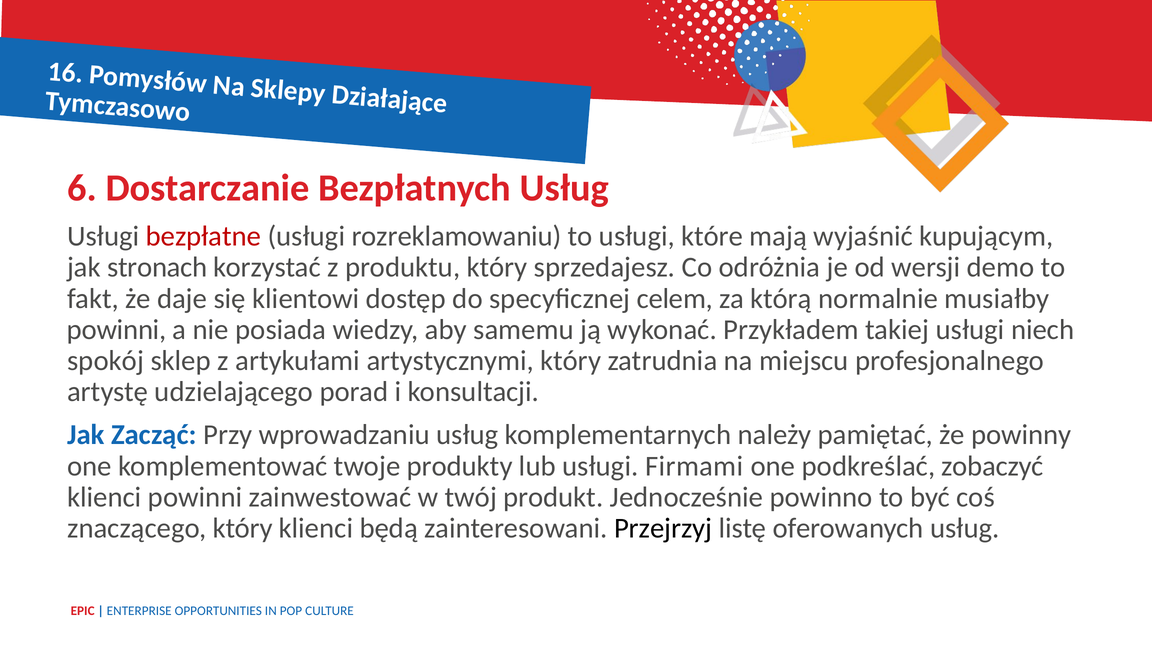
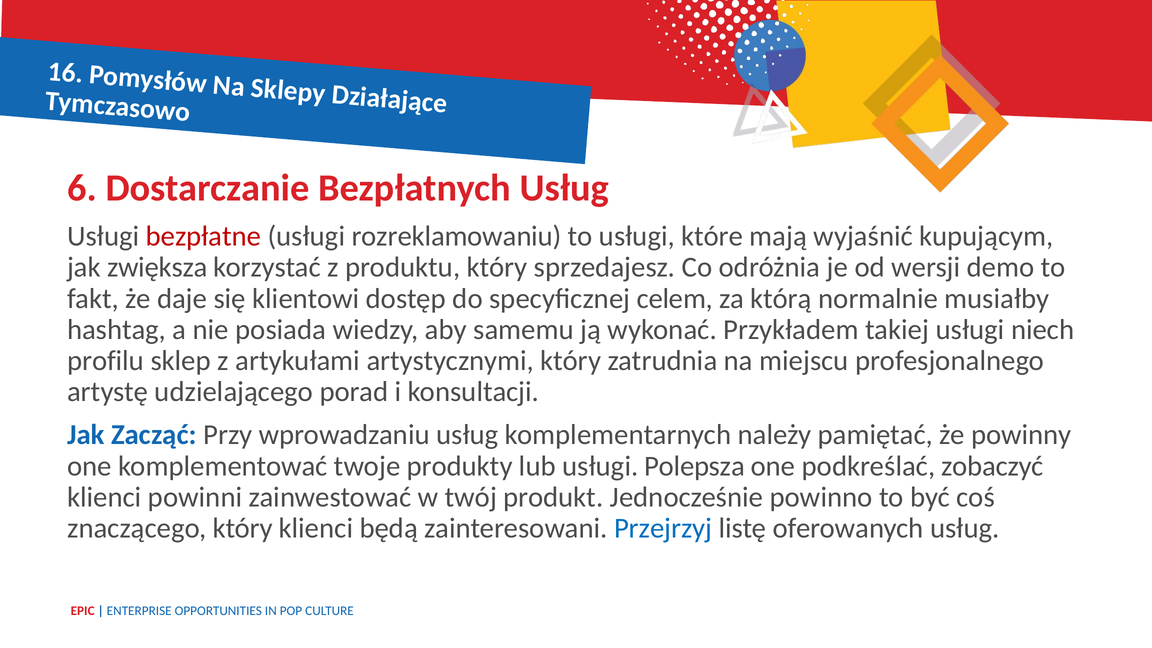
stronach: stronach -> zwiększa
powinni at (117, 330): powinni -> hashtag
spokój: spokój -> profilu
Firmami: Firmami -> Polepsza
Przejrzyj colour: black -> blue
